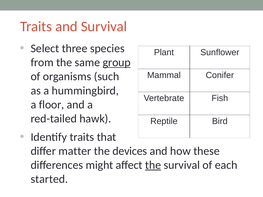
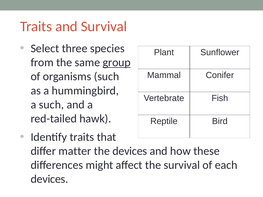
a floor: floor -> such
the at (153, 165) underline: present -> none
started at (49, 179): started -> devices
